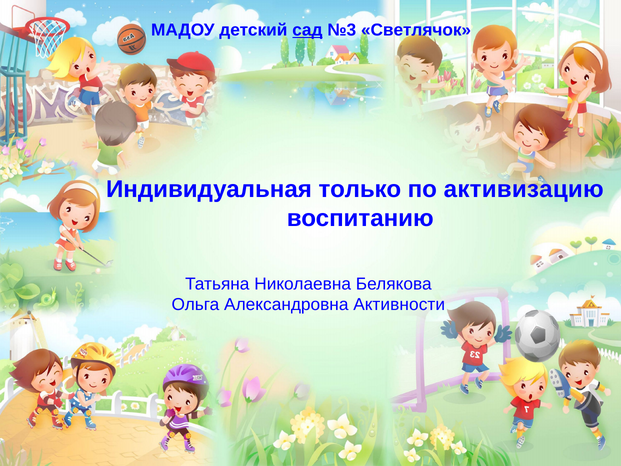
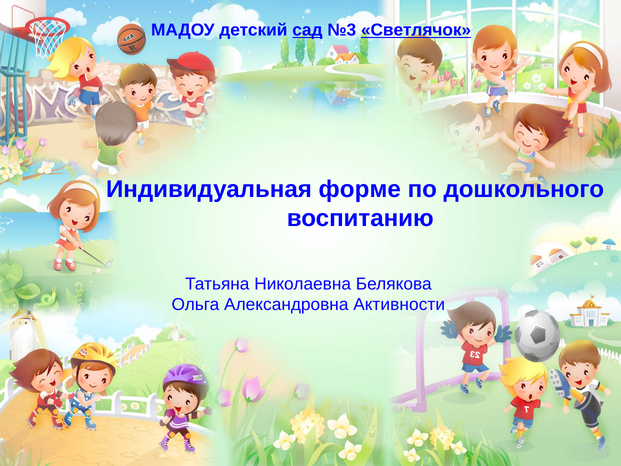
Светлячок underline: none -> present
только: только -> форме
активизацию: активизацию -> дошкольного
